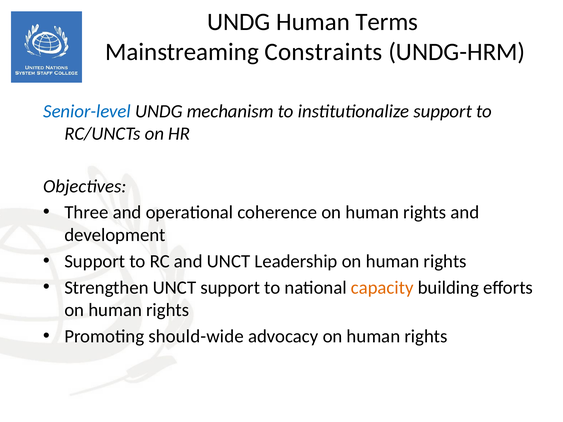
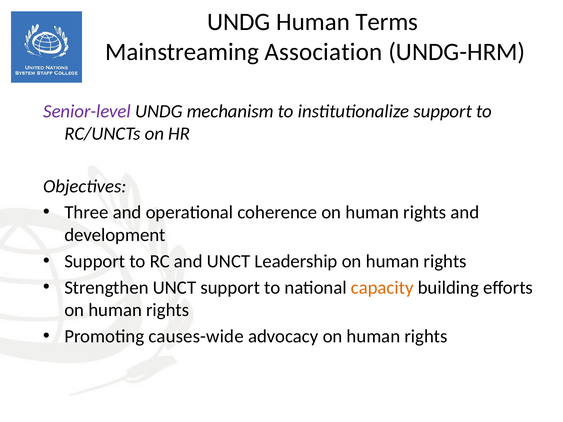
Constraints: Constraints -> Association
Senior-level colour: blue -> purple
should-wide: should-wide -> causes-wide
